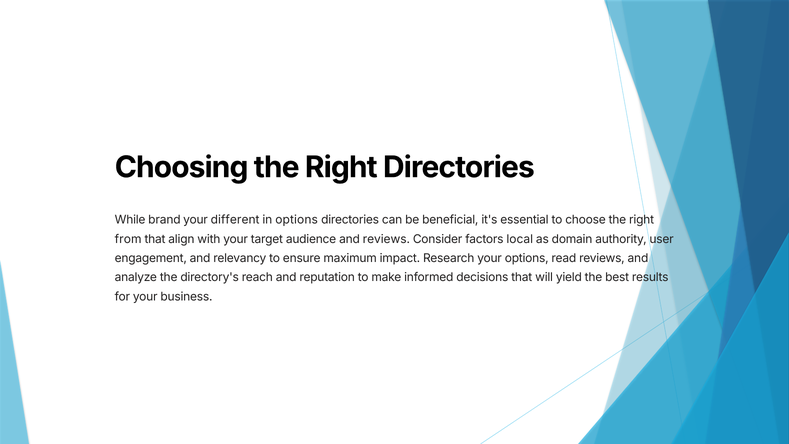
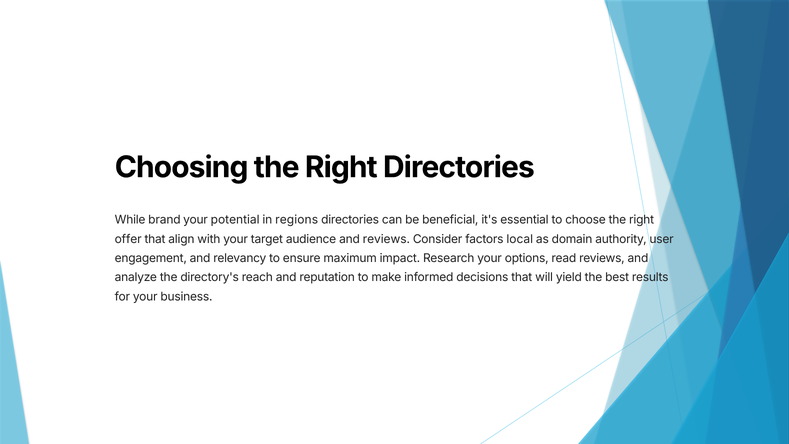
different: different -> potential
in options: options -> regions
from: from -> offer
